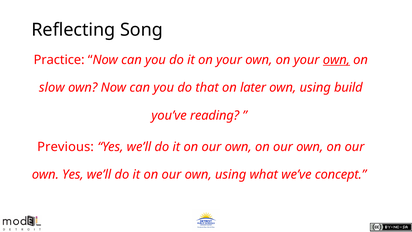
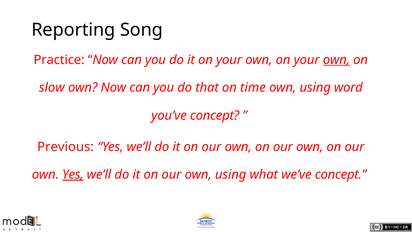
Reflecting: Reflecting -> Reporting
later: later -> time
build: build -> word
you’ve reading: reading -> concept
Yes at (73, 174) underline: none -> present
